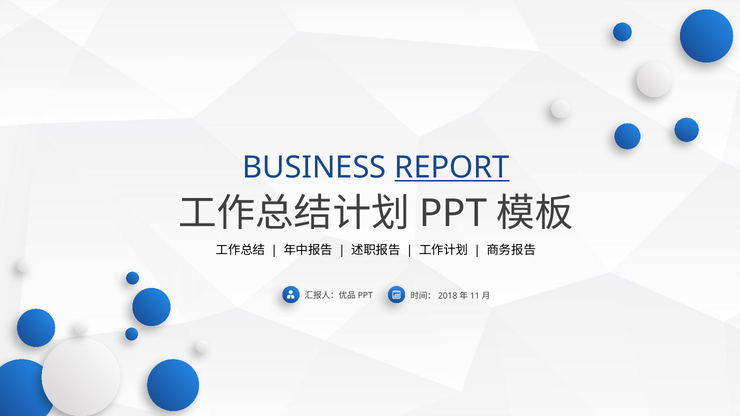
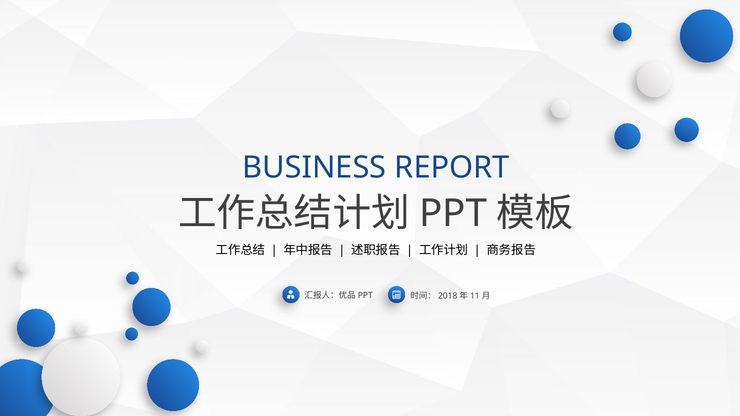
REPORT underline: present -> none
